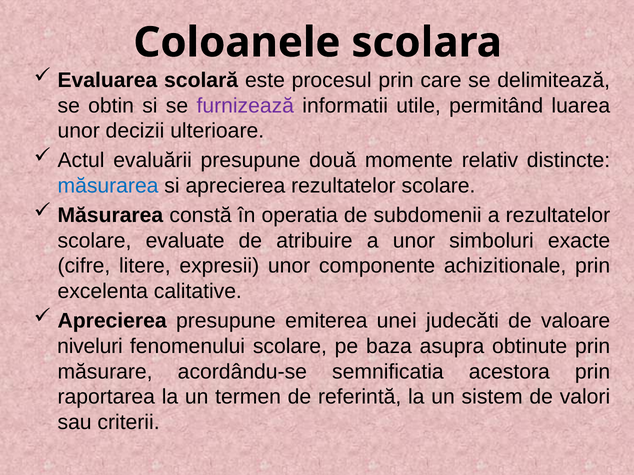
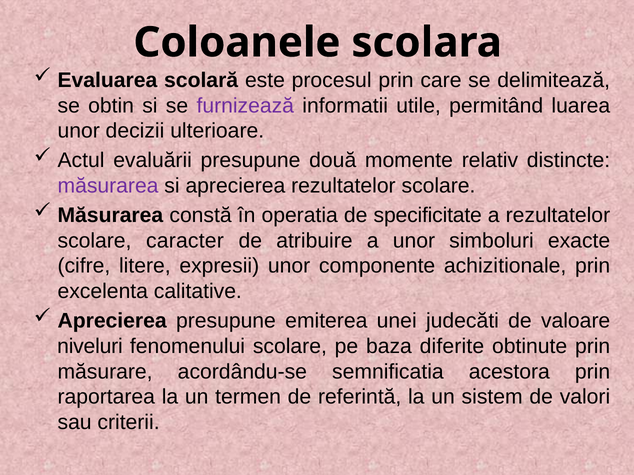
măsurarea at (108, 186) colour: blue -> purple
subdomenii: subdomenii -> specificitate
evaluate: evaluate -> caracter
asupra: asupra -> diferite
